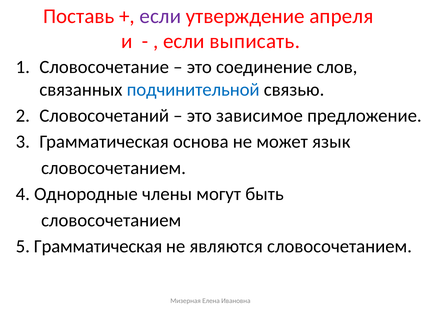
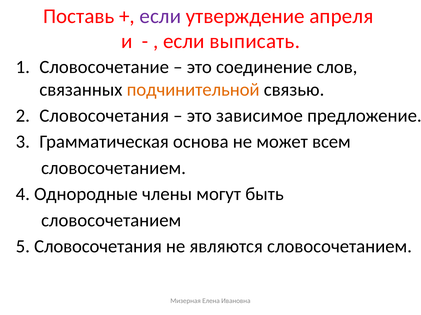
подчинительной colour: blue -> orange
Словосочетаний at (104, 116): Словосочетаний -> Словосочетания
язык: язык -> всем
5 Грамматическая: Грамматическая -> Словосочетания
